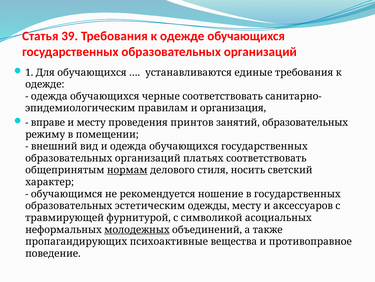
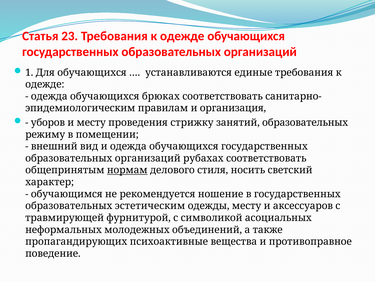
39: 39 -> 23
черные: черные -> брюках
вправе: вправе -> уборов
принтов: принтов -> стрижку
платьях: платьях -> рубахах
молодежных underline: present -> none
